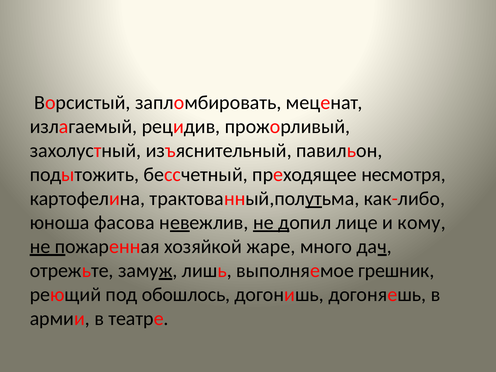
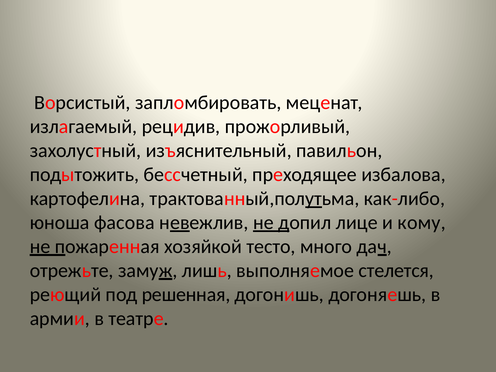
несмотря: несмотря -> избалова
жаре: жаре -> тесто
грешник: грешник -> стелется
обошлось: обошлось -> решенная
